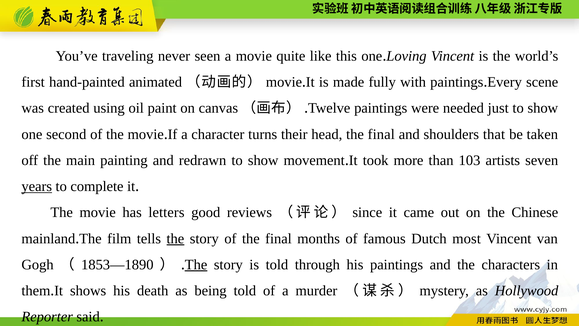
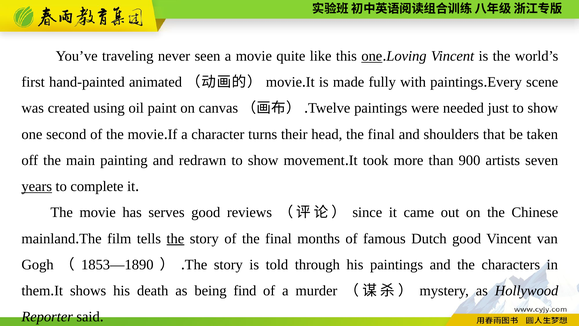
one at (372, 56) underline: none -> present
103: 103 -> 900
letters: letters -> serves
Dutch most: most -> good
The at (196, 264) underline: present -> none
being told: told -> find
